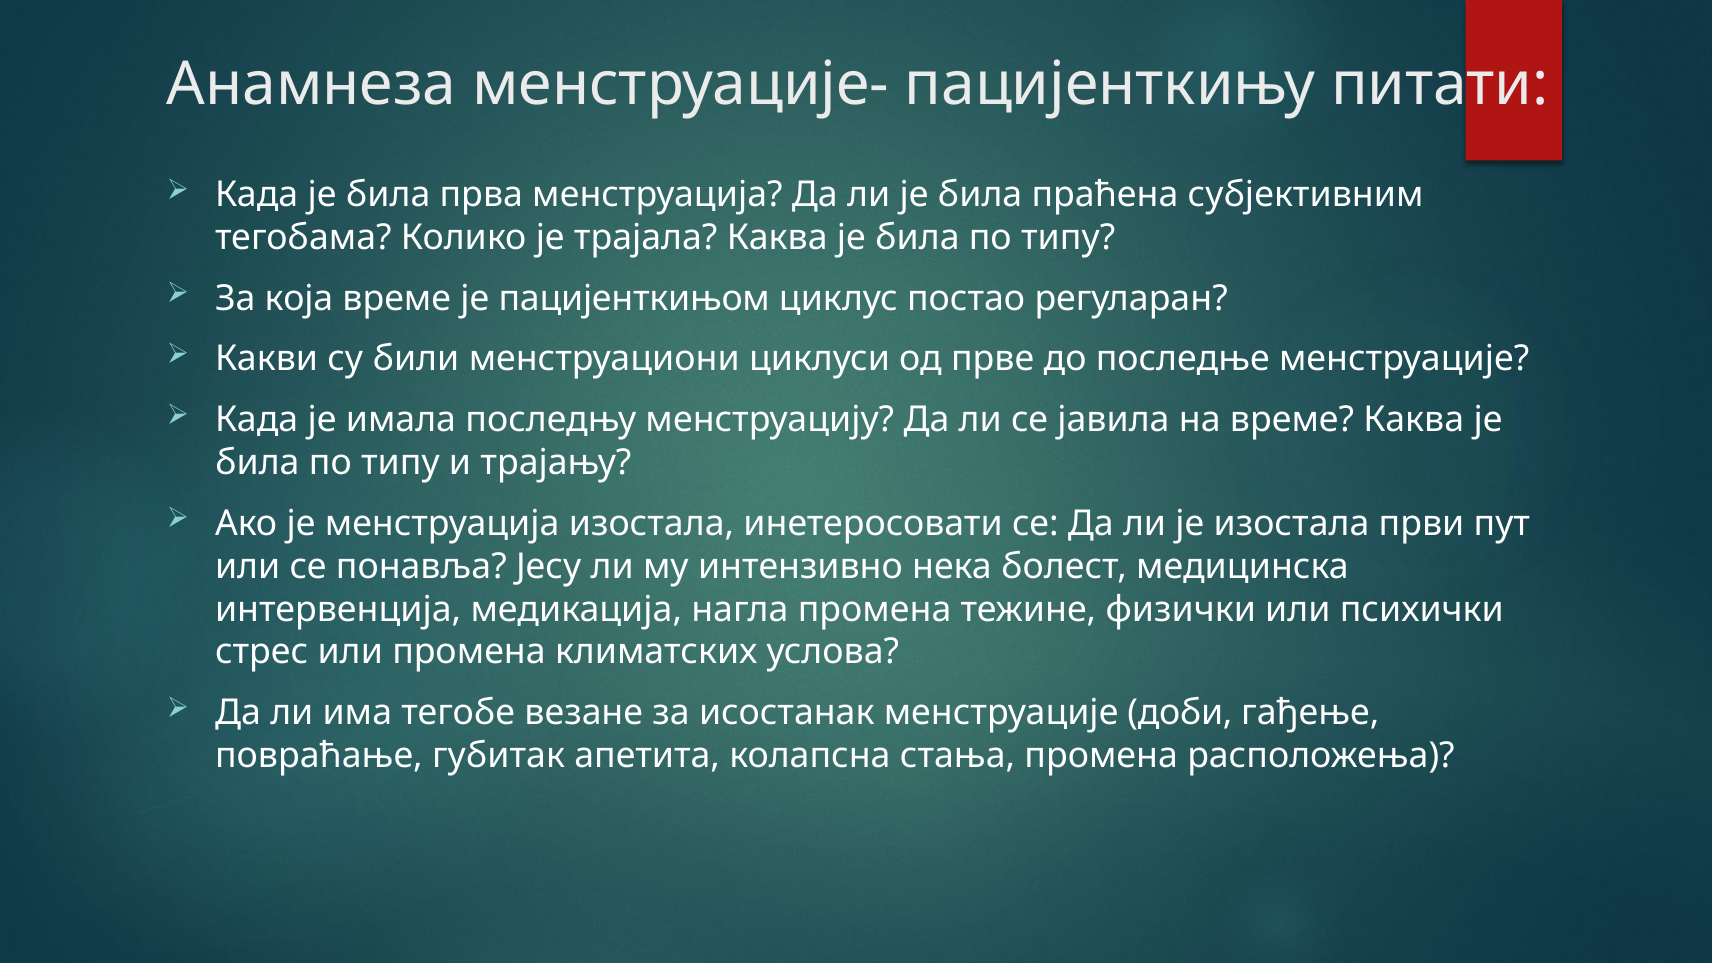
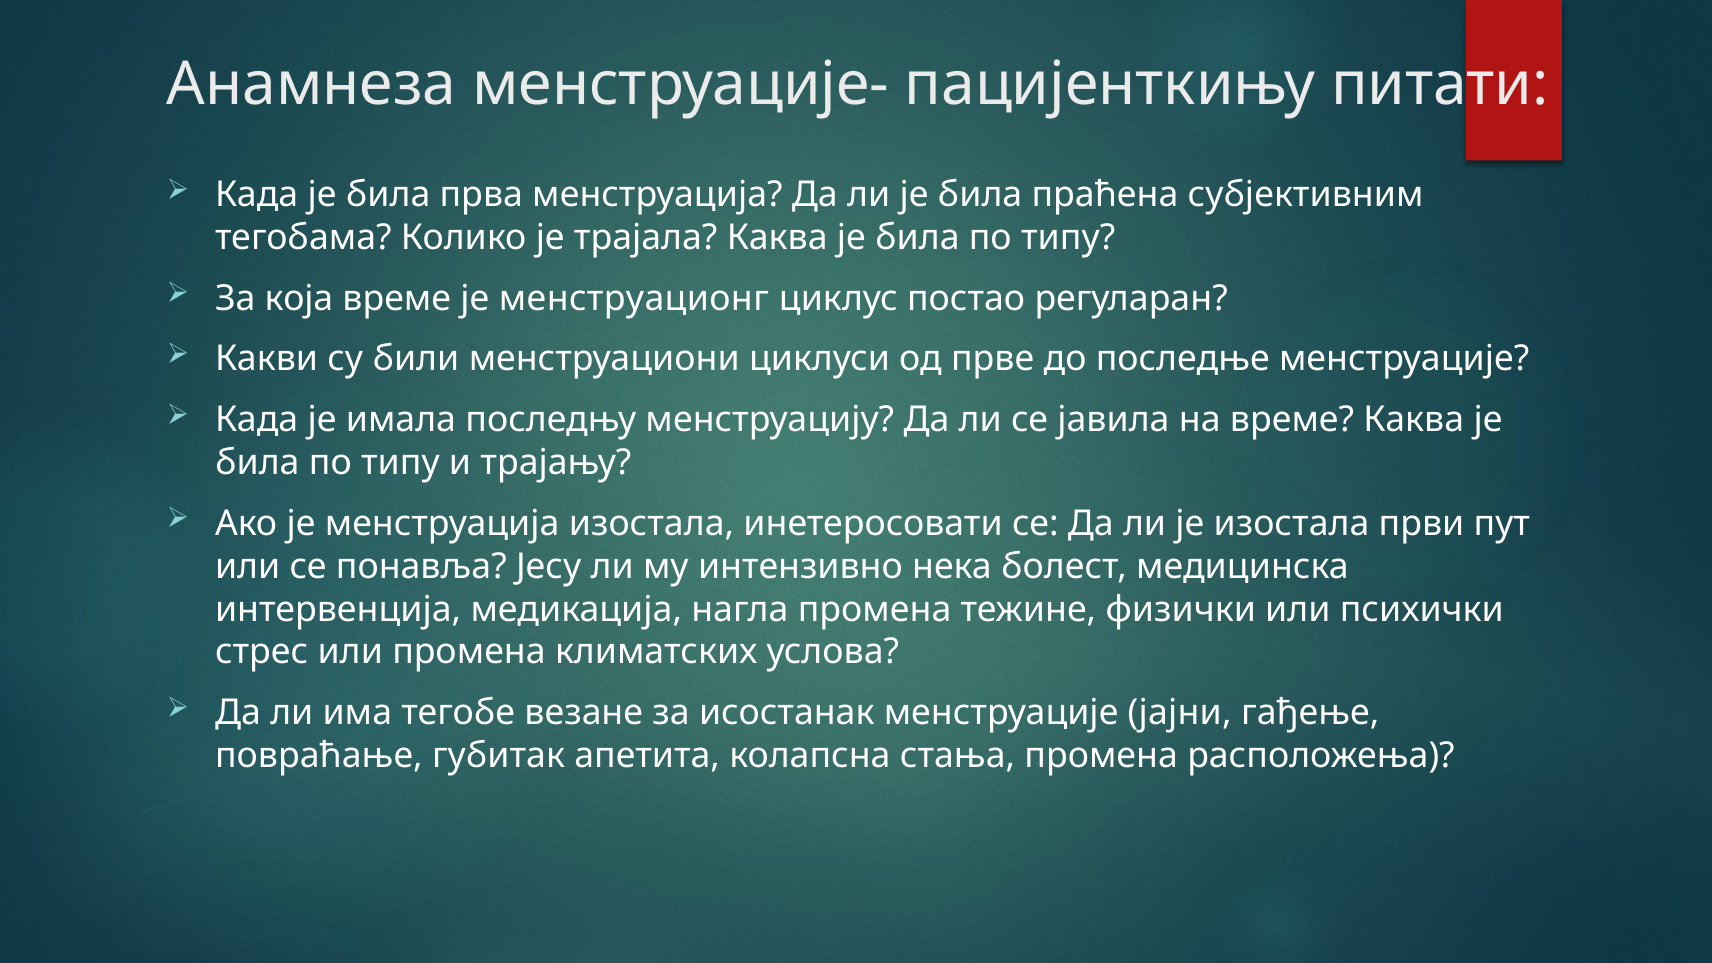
пацијенткињом: пацијенткињом -> менструационг
доби: доби -> јајни
